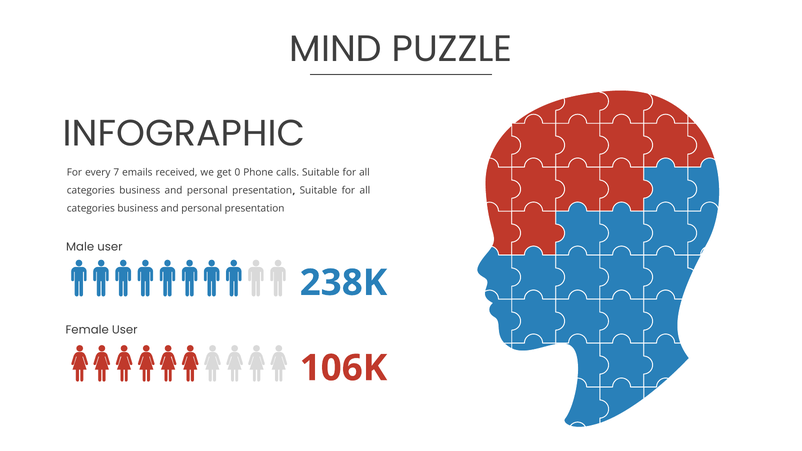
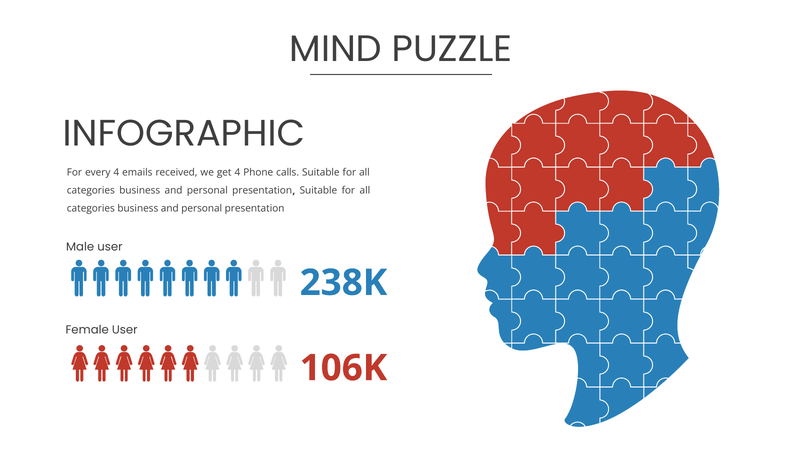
every 7: 7 -> 4
get 0: 0 -> 4
